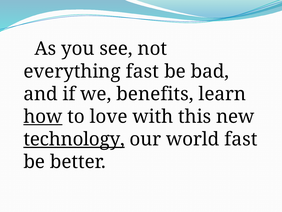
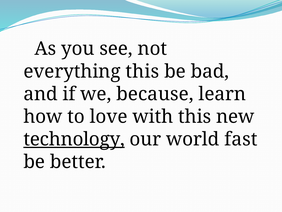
everything fast: fast -> this
benefits: benefits -> because
how underline: present -> none
